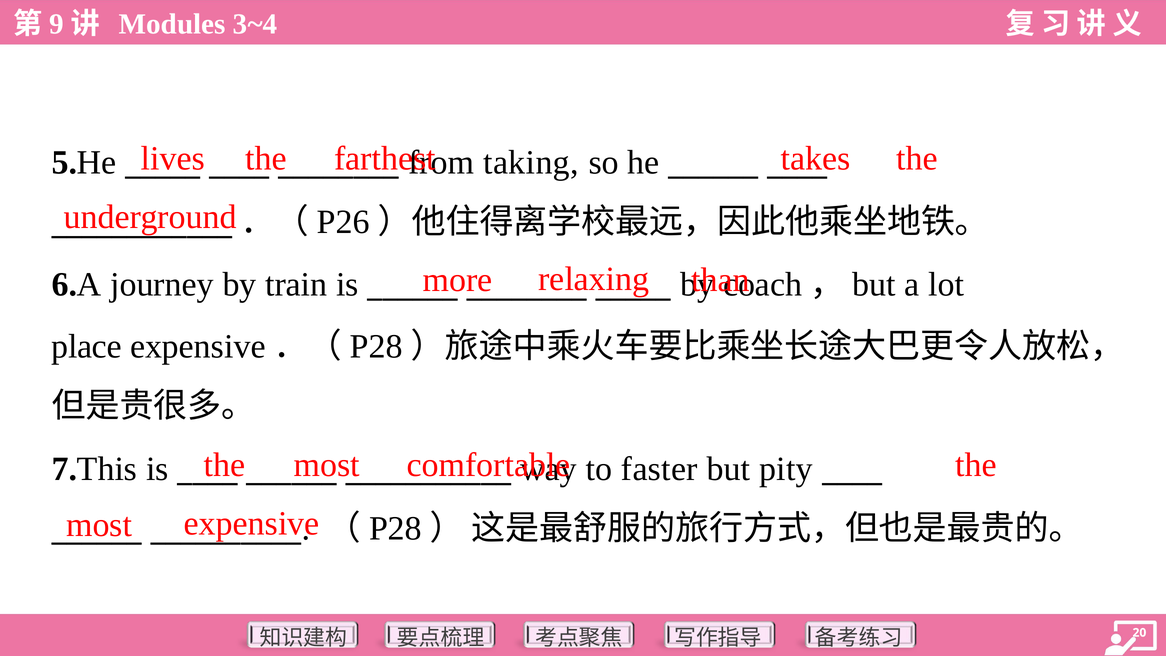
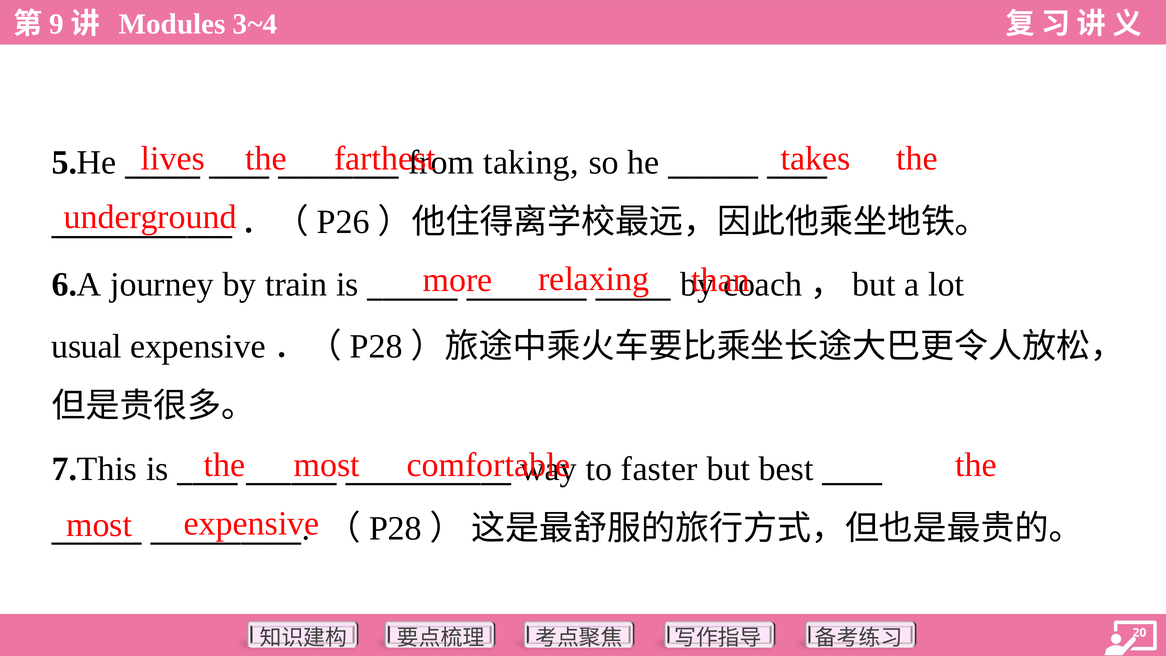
place: place -> usual
pity: pity -> best
